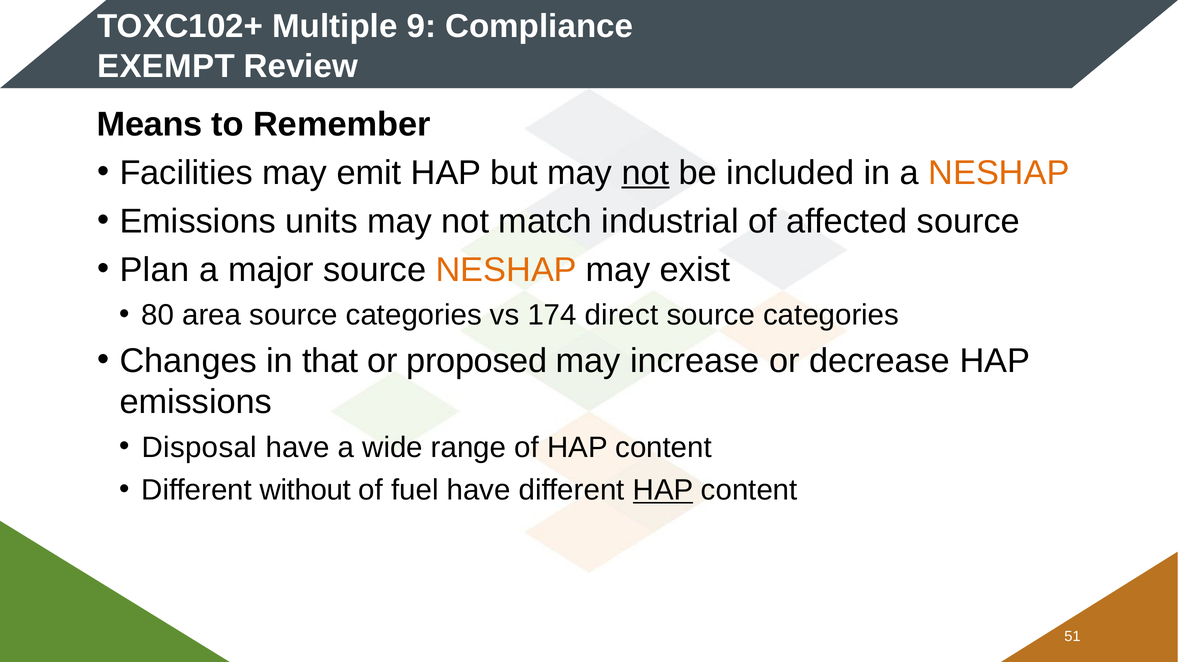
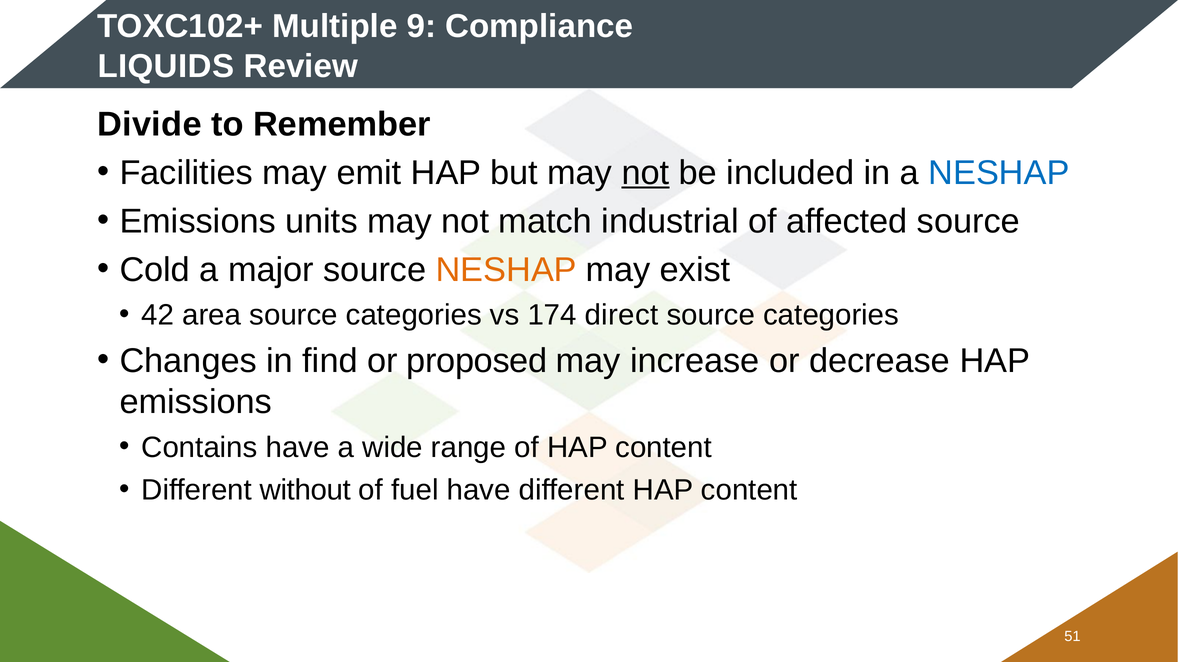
EXEMPT: EXEMPT -> LIQUIDS
Means: Means -> Divide
NESHAP at (999, 173) colour: orange -> blue
Plan: Plan -> Cold
80: 80 -> 42
that: that -> find
Disposal: Disposal -> Contains
HAP at (663, 491) underline: present -> none
